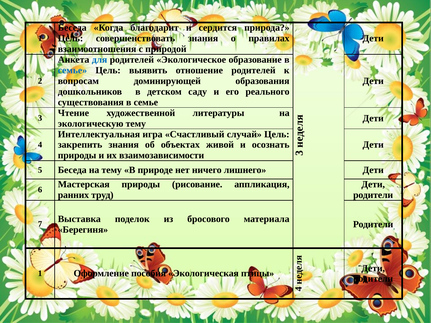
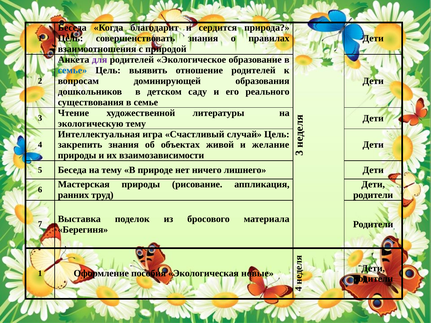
для colour: blue -> purple
осознать: осознать -> желание
птицы: птицы -> новые
